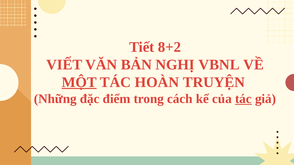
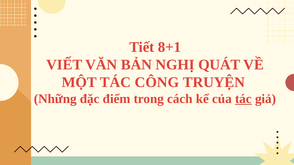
8+2: 8+2 -> 8+1
VBNL: VBNL -> QUÁT
MỘT underline: present -> none
HOÀN: HOÀN -> CÔNG
